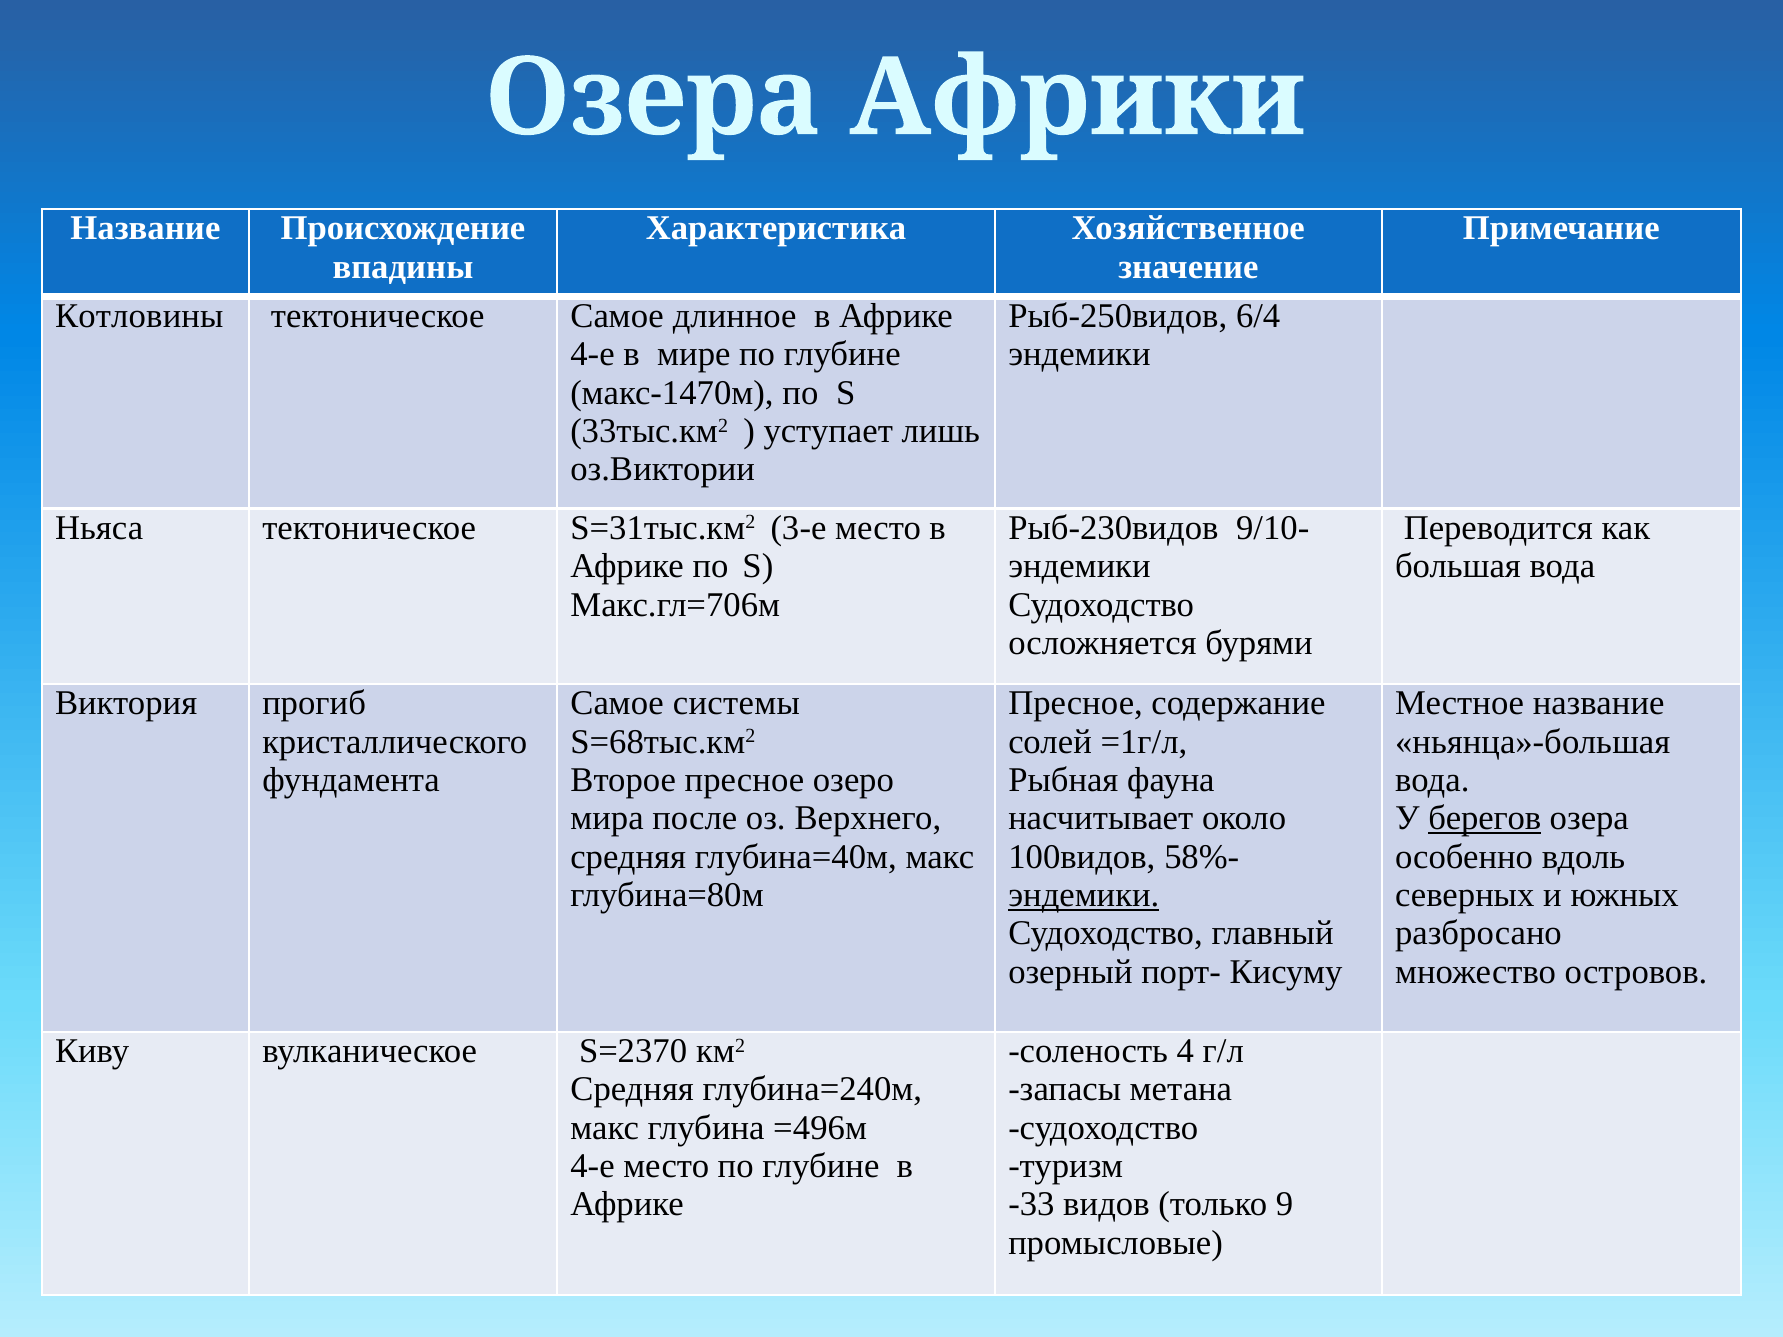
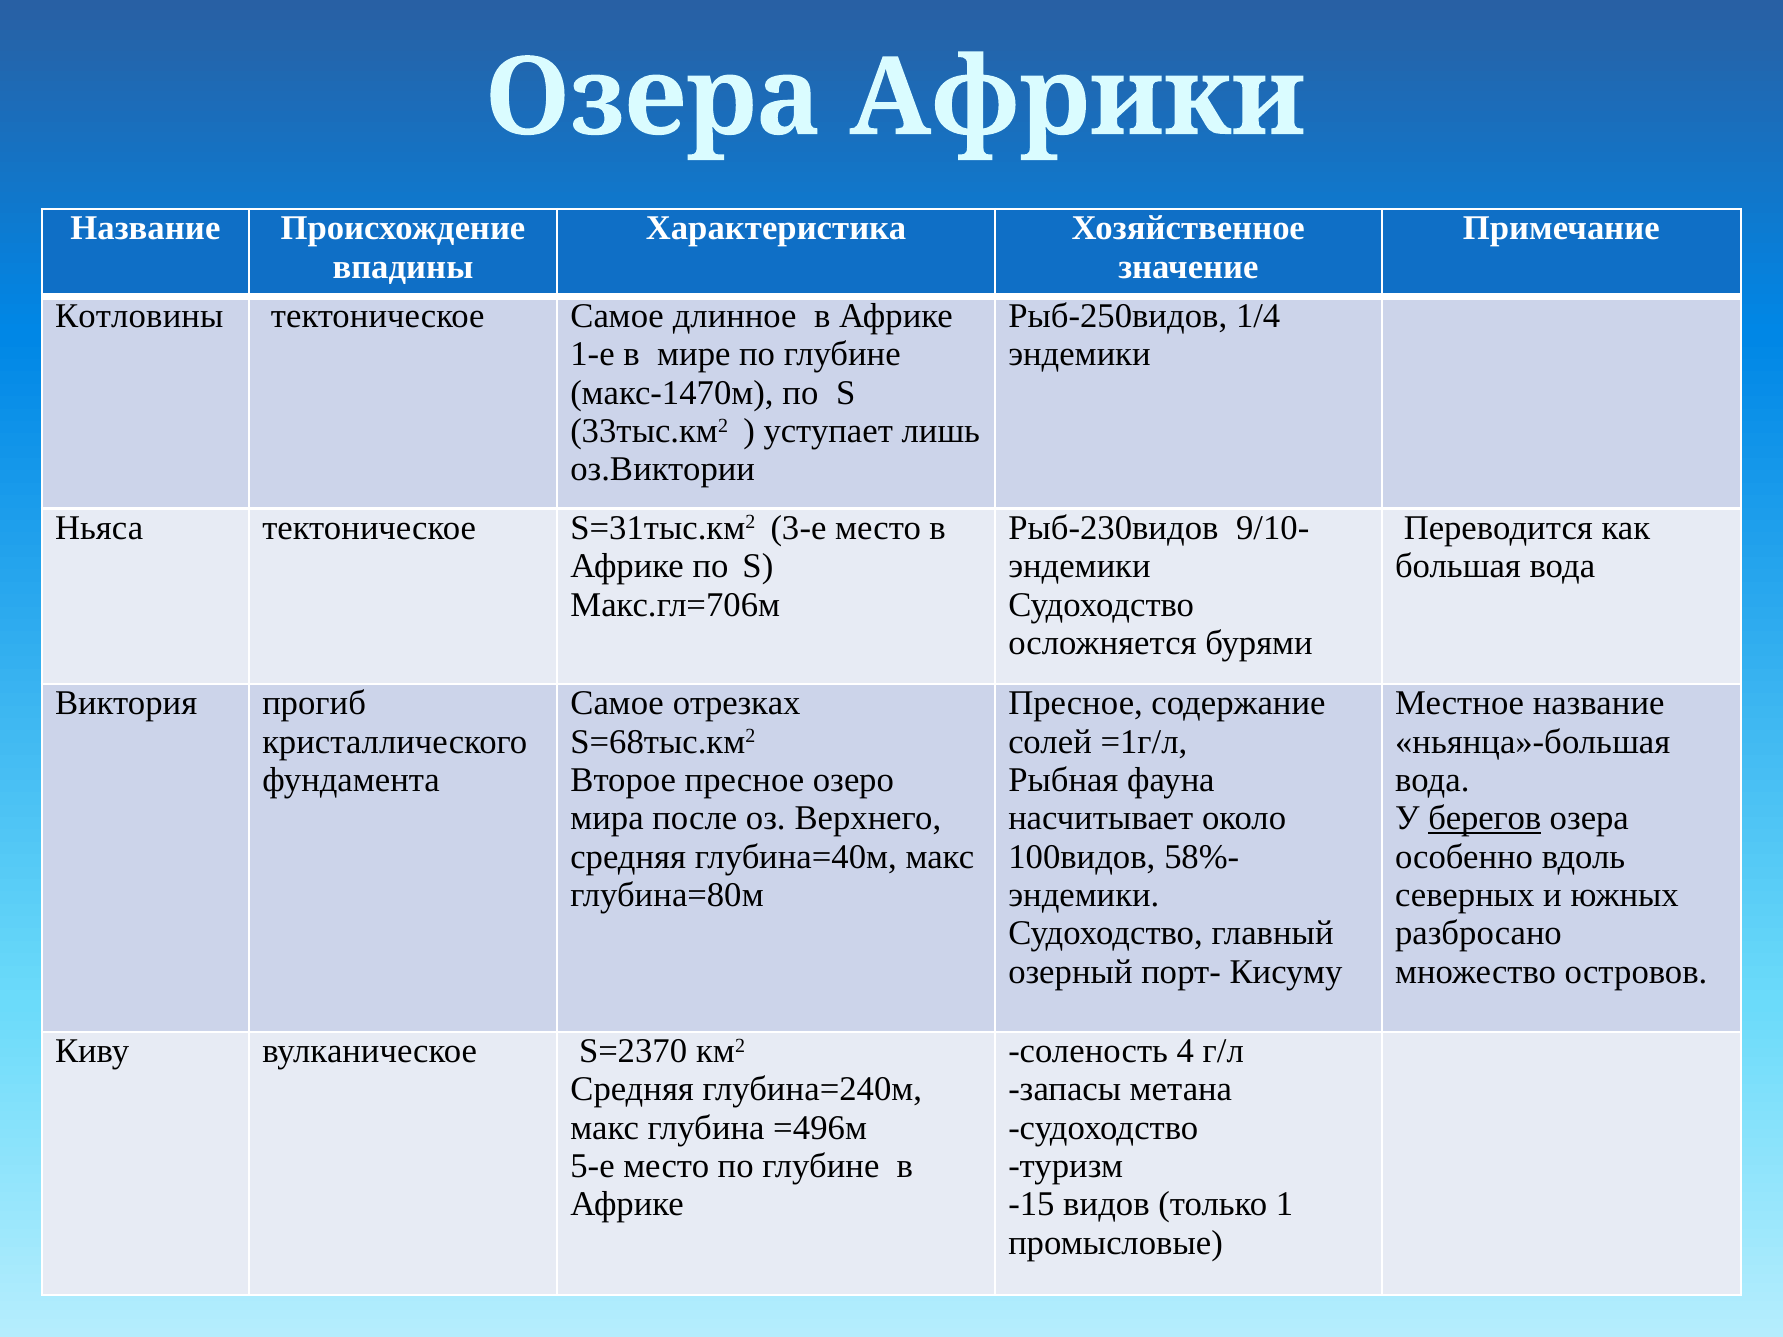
6/4: 6/4 -> 1/4
4-е at (593, 354): 4-е -> 1-е
системы: системы -> отрезках
эндемики at (1084, 895) underline: present -> none
4-е at (593, 1166): 4-е -> 5-е
-33: -33 -> -15
9: 9 -> 1
